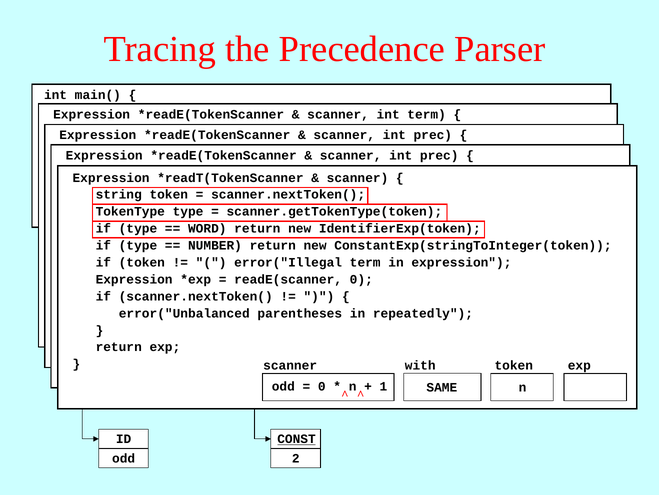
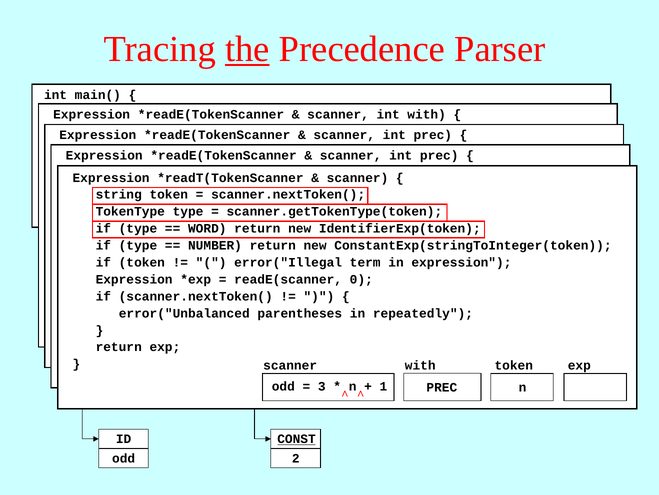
the underline: none -> present
term at (427, 114): term -> with
0 at (322, 386): 0 -> 3
SAME at (442, 387): SAME -> PREC
